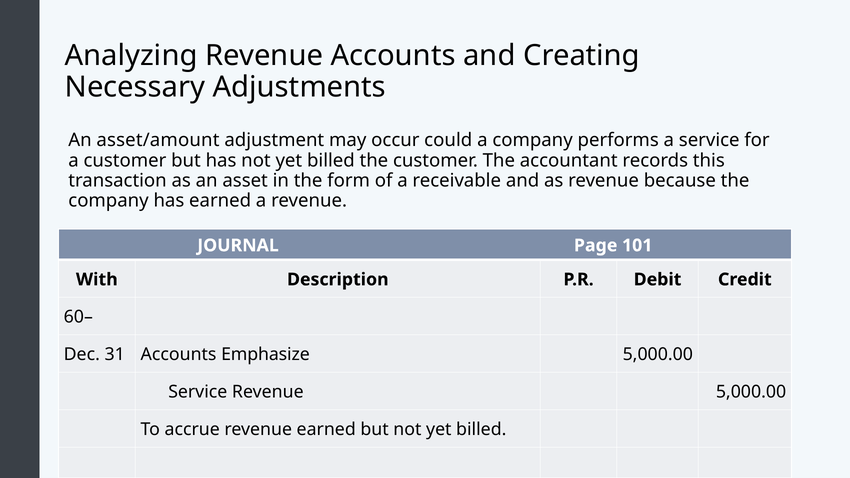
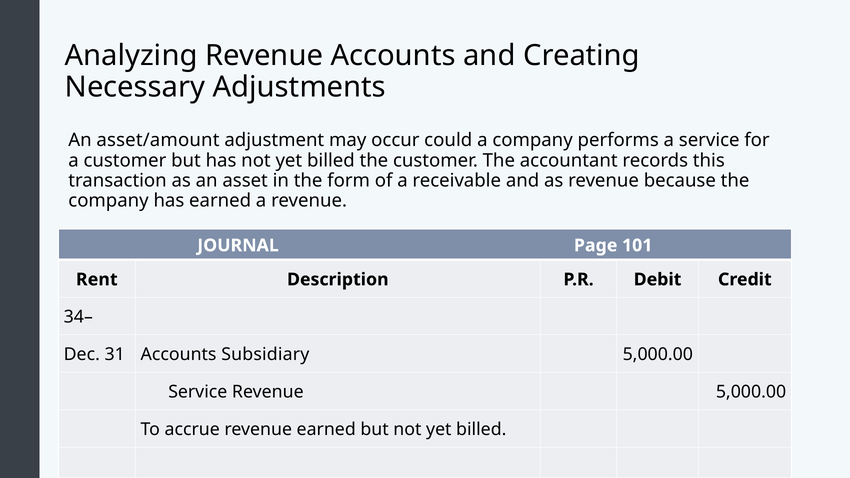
With: With -> Rent
60–: 60– -> 34–
Emphasize: Emphasize -> Subsidiary
